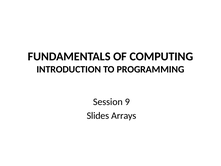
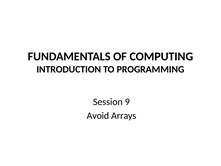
Slides: Slides -> Avoid
